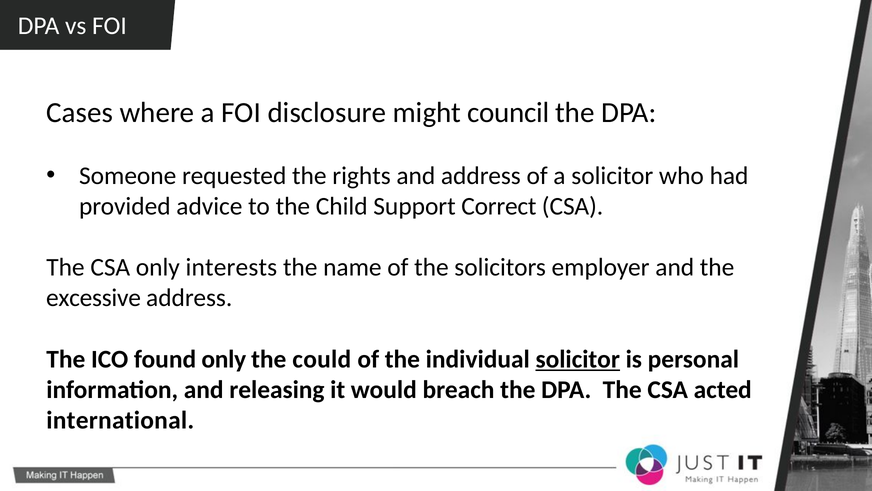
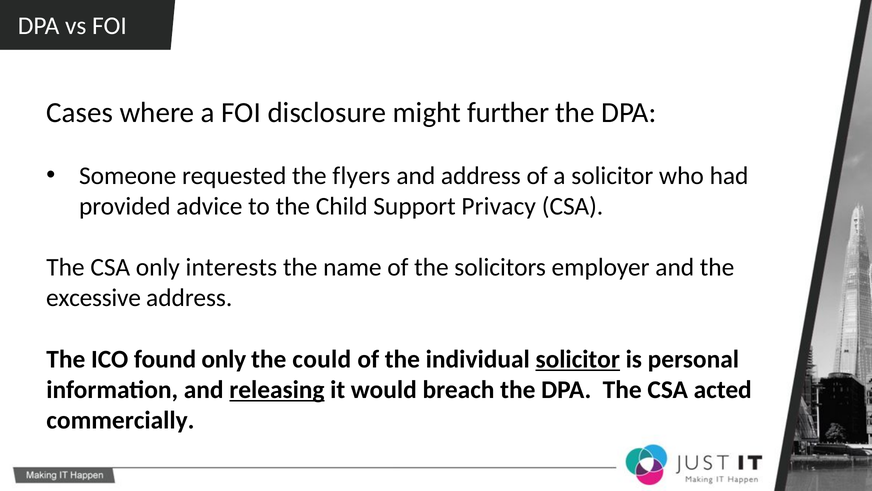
council: council -> further
rights: rights -> flyers
Correct: Correct -> Privacy
releasing underline: none -> present
international: international -> commercially
